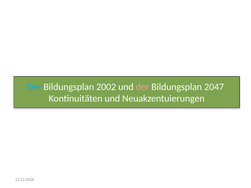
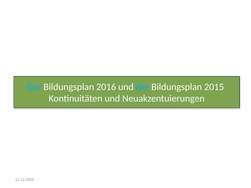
2002: 2002 -> 2016
der at (142, 87) colour: pink -> light blue
2047: 2047 -> 2015
